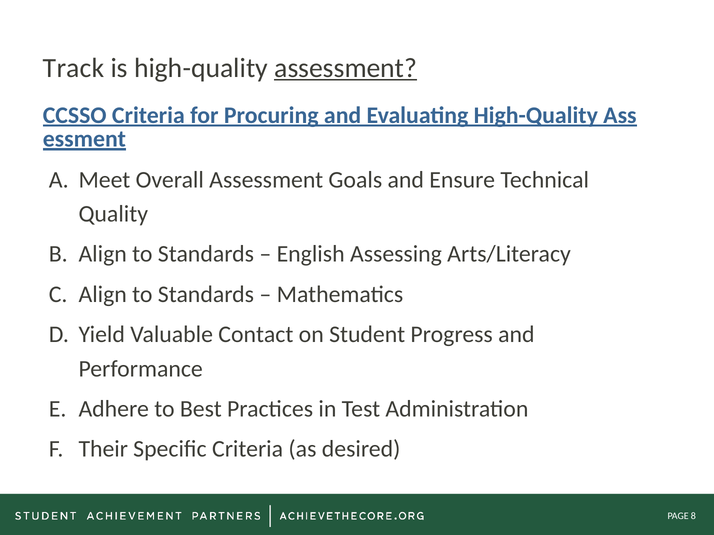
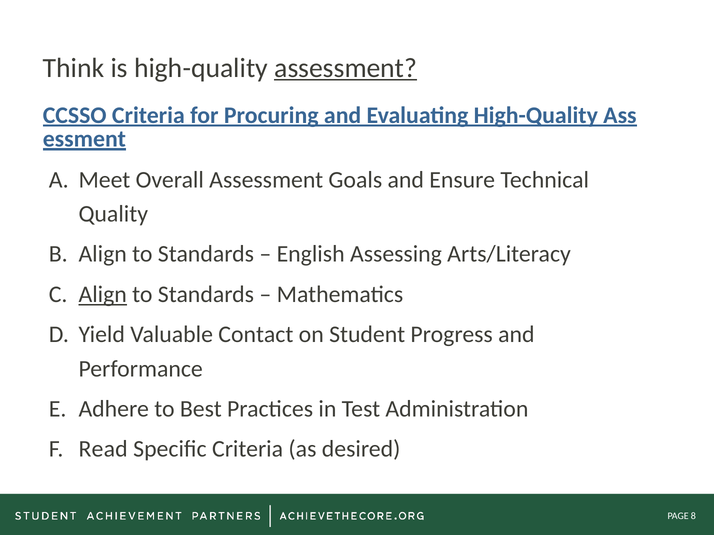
Track: Track -> Think
Align at (103, 295) underline: none -> present
Their: Their -> Read
